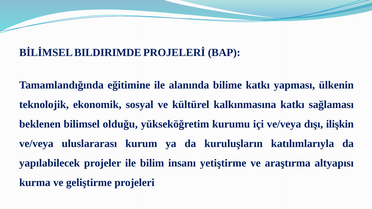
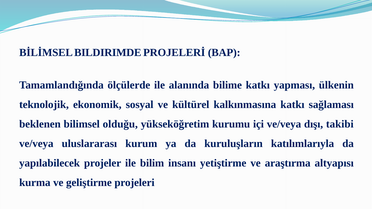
eğitimine: eğitimine -> ölçülerde
ilişkin: ilişkin -> takibi
